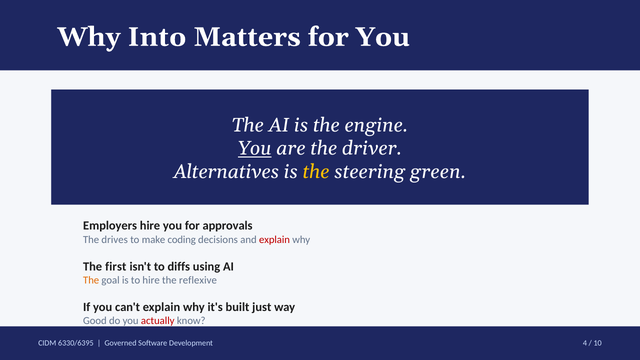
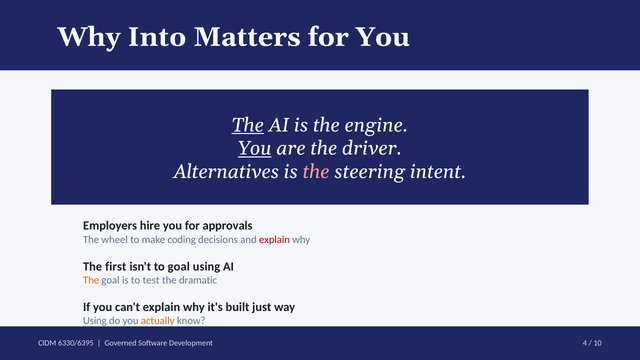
The at (248, 125) underline: none -> present
the at (316, 172) colour: yellow -> pink
green: green -> intent
drives: drives -> wheel
to diffs: diffs -> goal
to hire: hire -> test
reflexive: reflexive -> dramatic
Good at (95, 321): Good -> Using
actually colour: red -> orange
